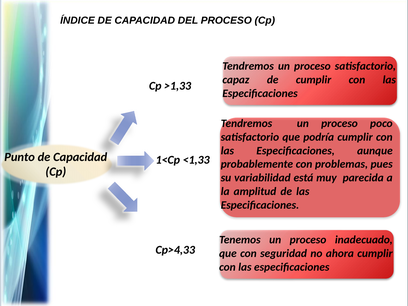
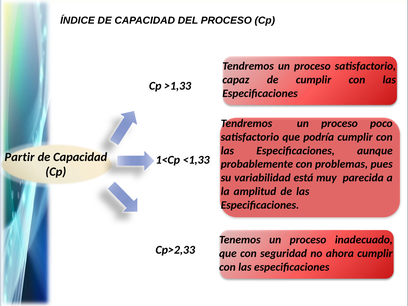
Punto: Punto -> Partir
Cp>4,33: Cp>4,33 -> Cp>2,33
